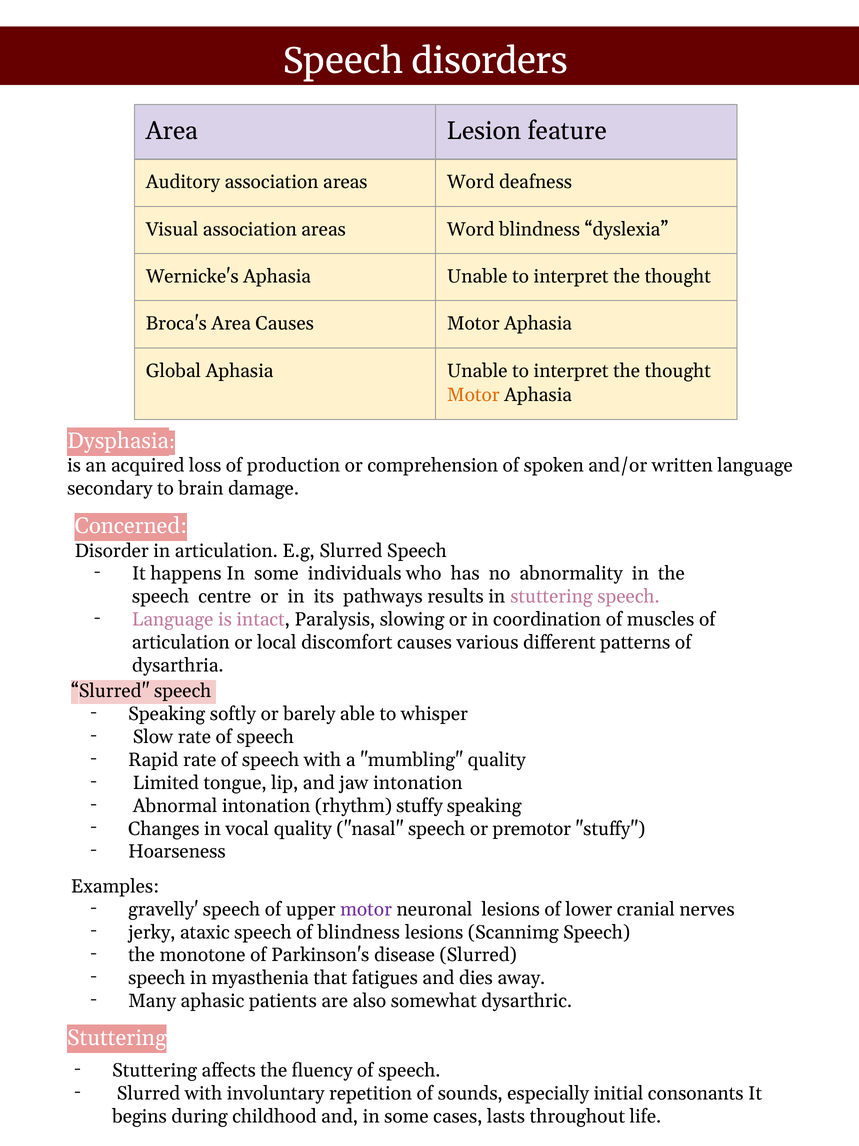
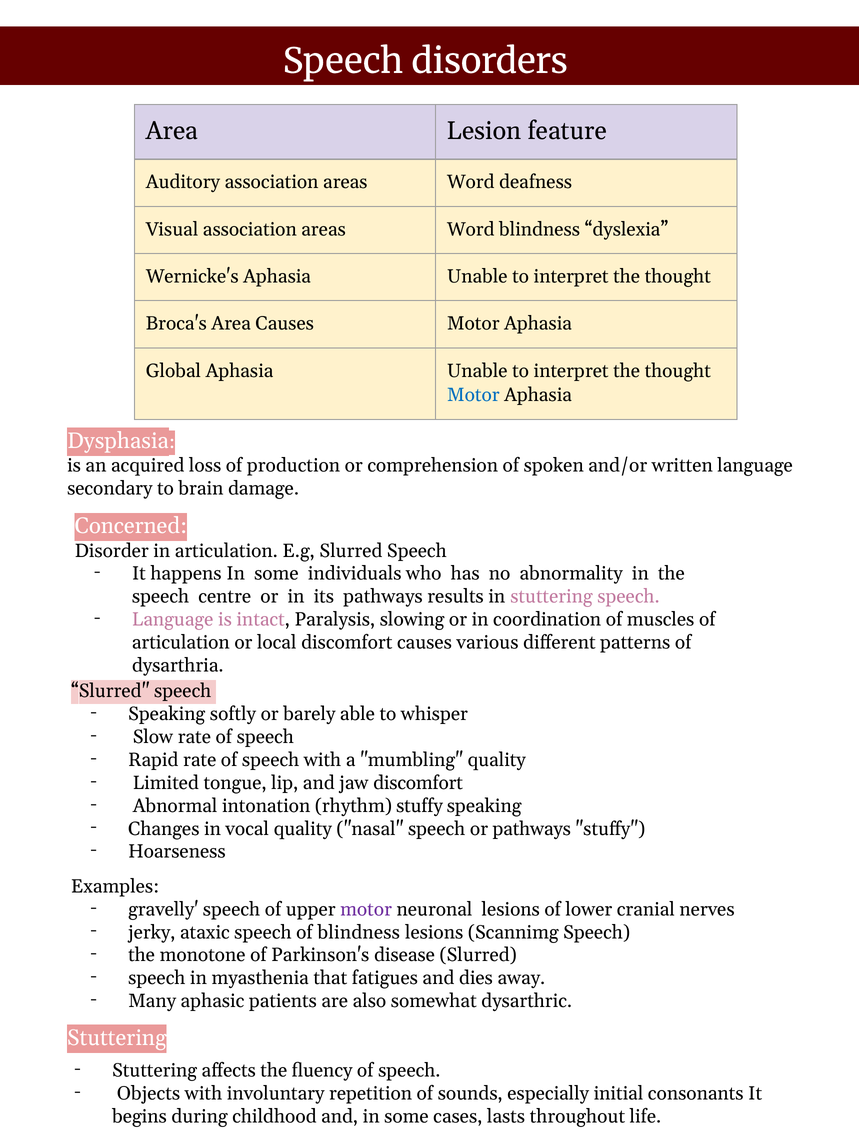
Motor at (473, 395) colour: orange -> blue
jaw intonation: intonation -> discomfort
or premotor: premotor -> pathways
Slurred at (148, 1093): Slurred -> Objects
